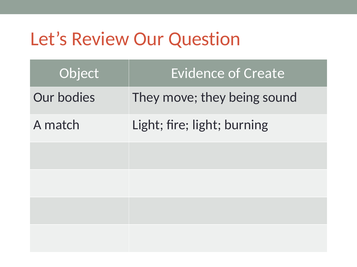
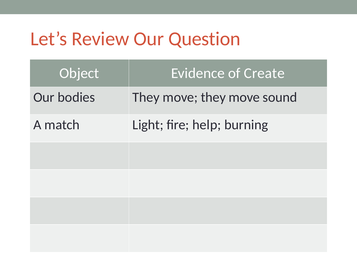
move they being: being -> move
fire light: light -> help
